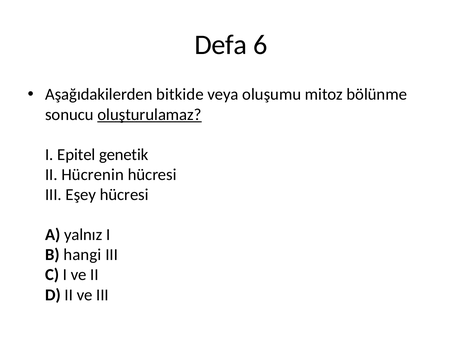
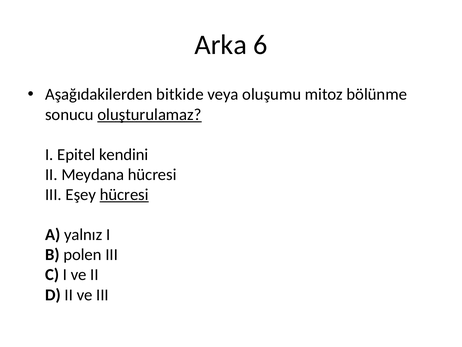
Defa: Defa -> Arka
genetik: genetik -> kendini
Hücrenin: Hücrenin -> Meydana
hücresi at (124, 194) underline: none -> present
hangi: hangi -> polen
